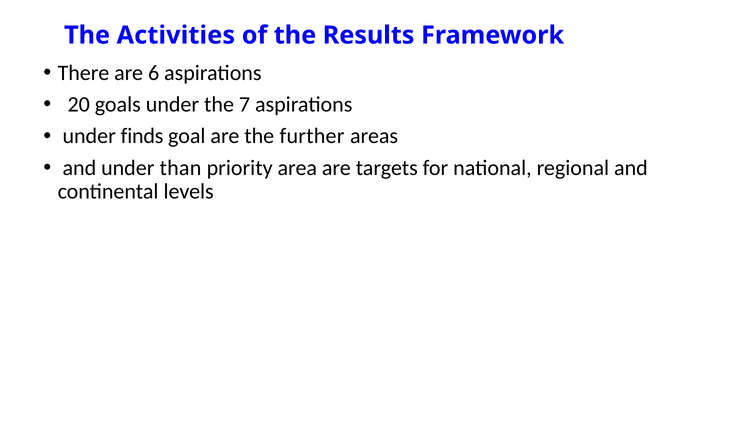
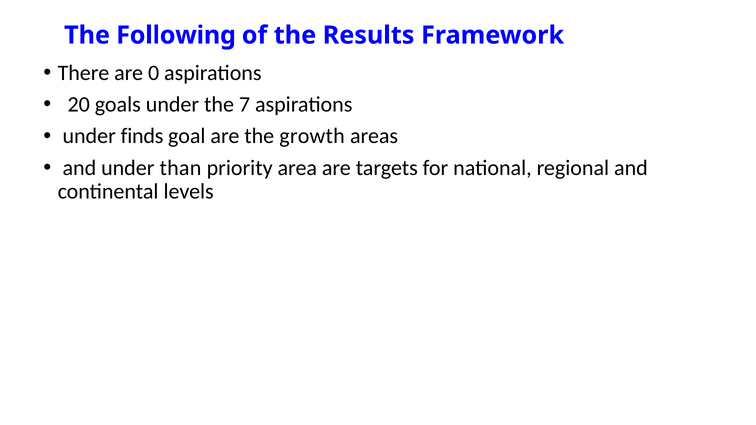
Activities: Activities -> Following
6: 6 -> 0
further: further -> growth
